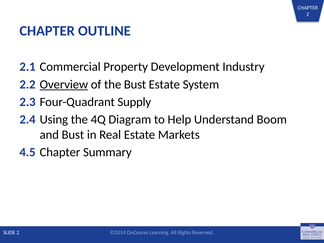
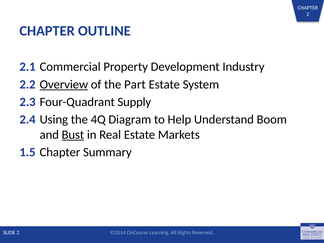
the Bust: Bust -> Part
Bust at (73, 135) underline: none -> present
4.5: 4.5 -> 1.5
